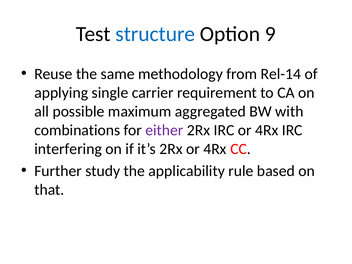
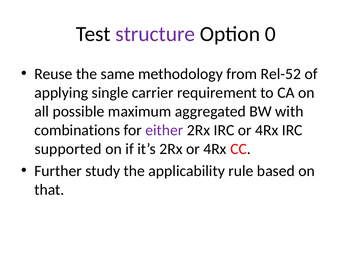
structure colour: blue -> purple
9: 9 -> 0
Rel-14: Rel-14 -> Rel-52
interfering: interfering -> supported
